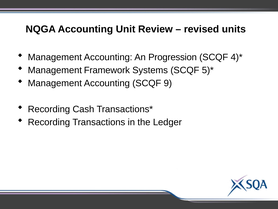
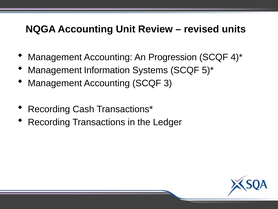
Framework: Framework -> Information
9: 9 -> 3
